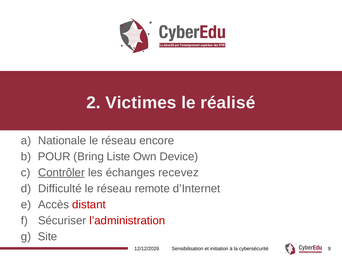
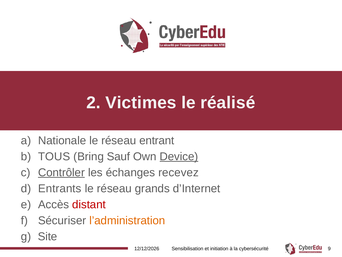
encore: encore -> entrant
POUR: POUR -> TOUS
Liste: Liste -> Sauf
Device underline: none -> present
Difficulté: Difficulté -> Entrants
remote: remote -> grands
l’administration colour: red -> orange
